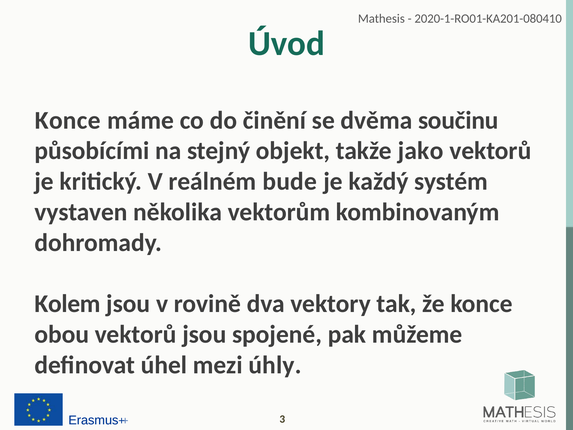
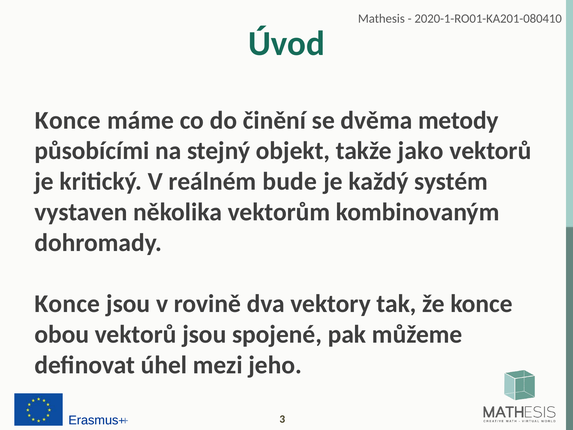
součinu: součinu -> metody
Kolem at (68, 304): Kolem -> Konce
úhly: úhly -> jeho
